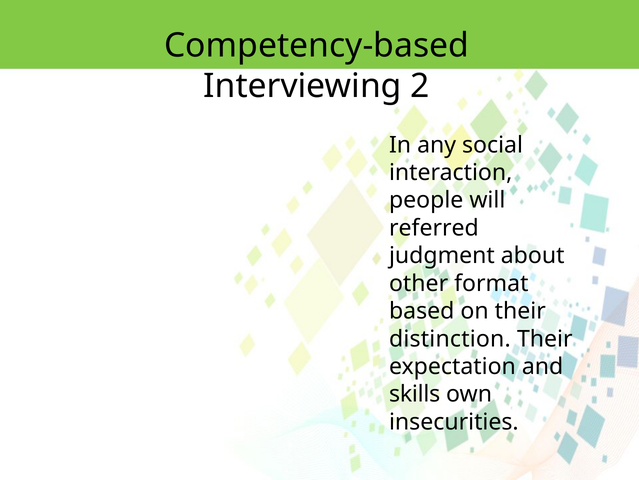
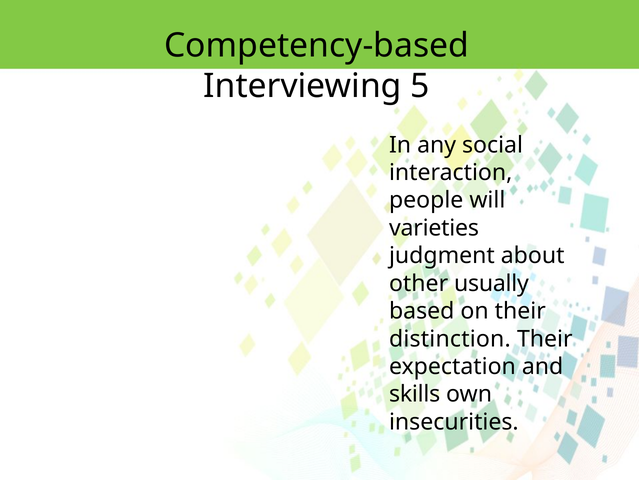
2: 2 -> 5
referred: referred -> varieties
format: format -> usually
